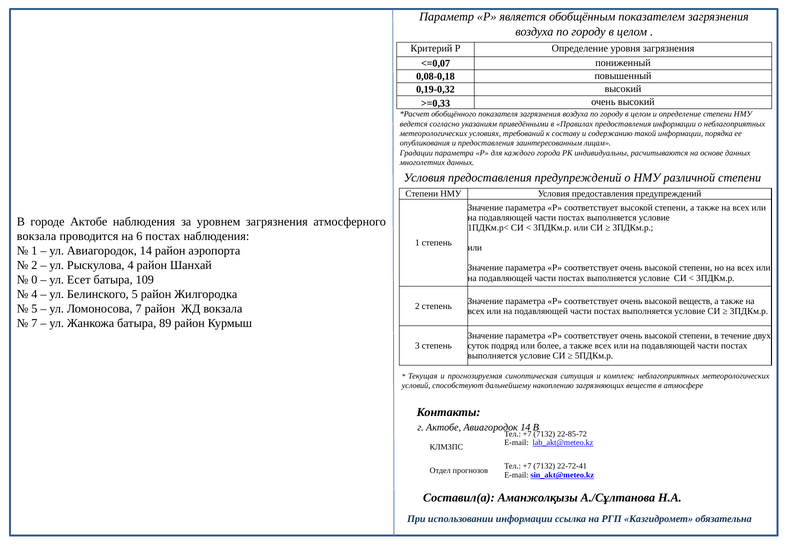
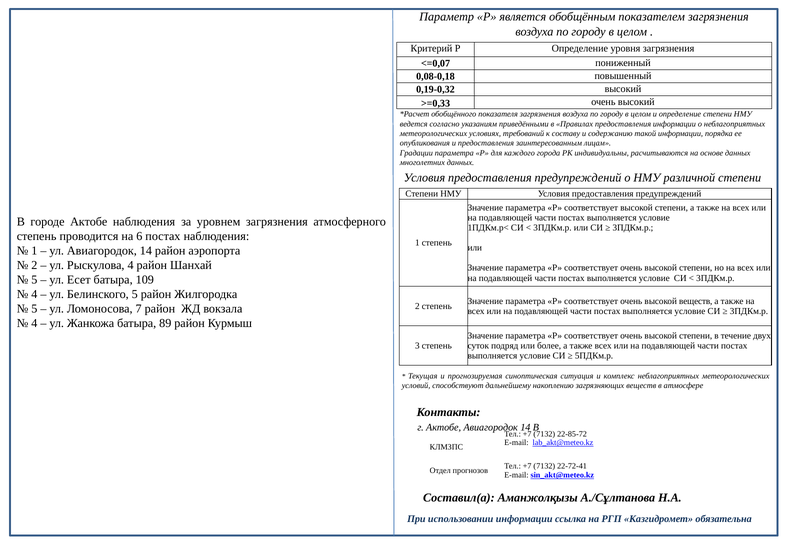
вокзала at (37, 236): вокзала -> степень
0 at (34, 280): 0 -> 5
7 at (34, 324): 7 -> 4
